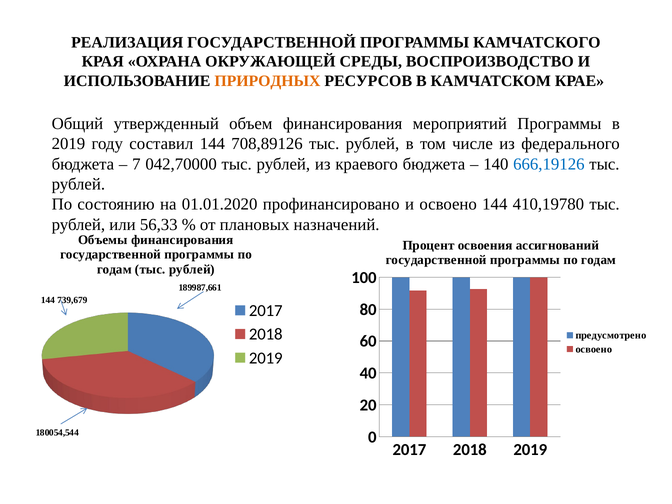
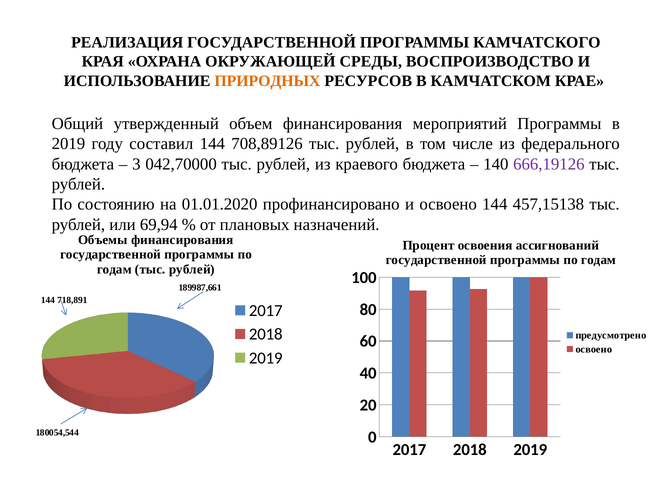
7: 7 -> 3
666,19126 colour: blue -> purple
410,19780: 410,19780 -> 457,15138
56,33: 56,33 -> 69,94
739,679: 739,679 -> 718,891
